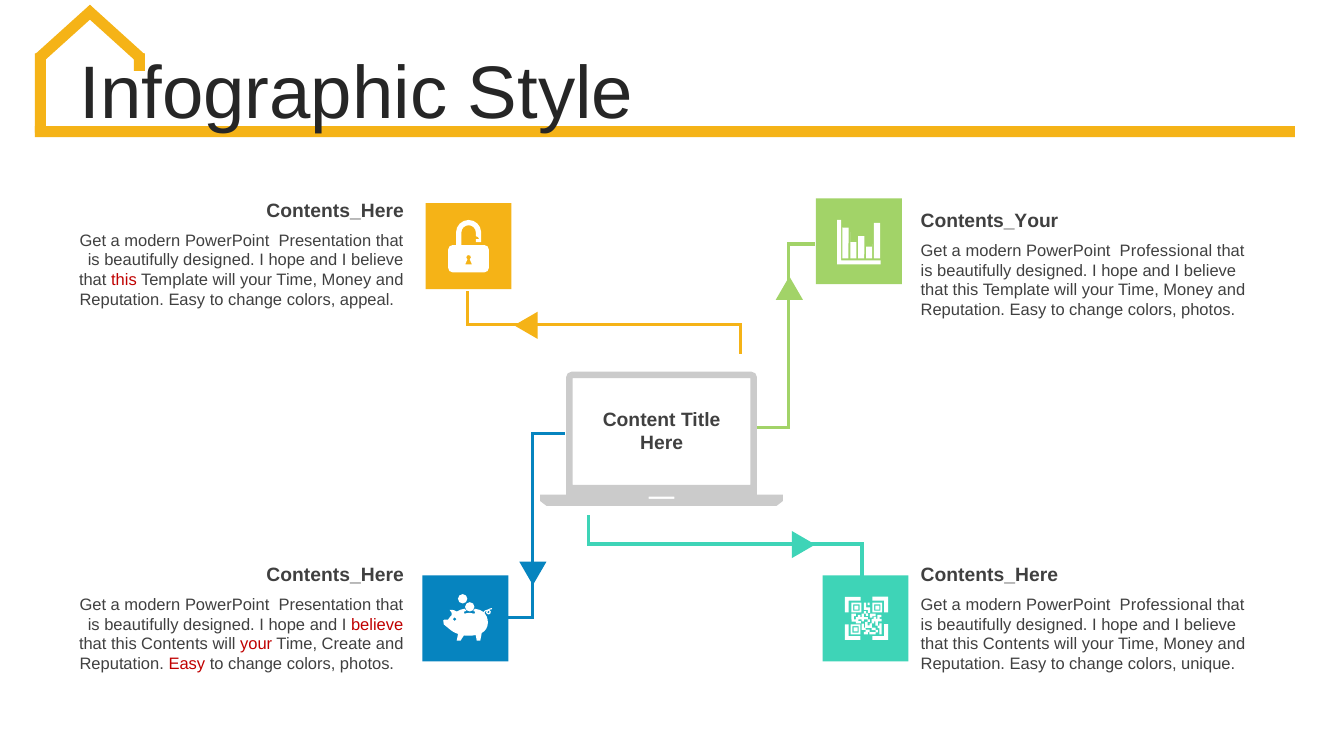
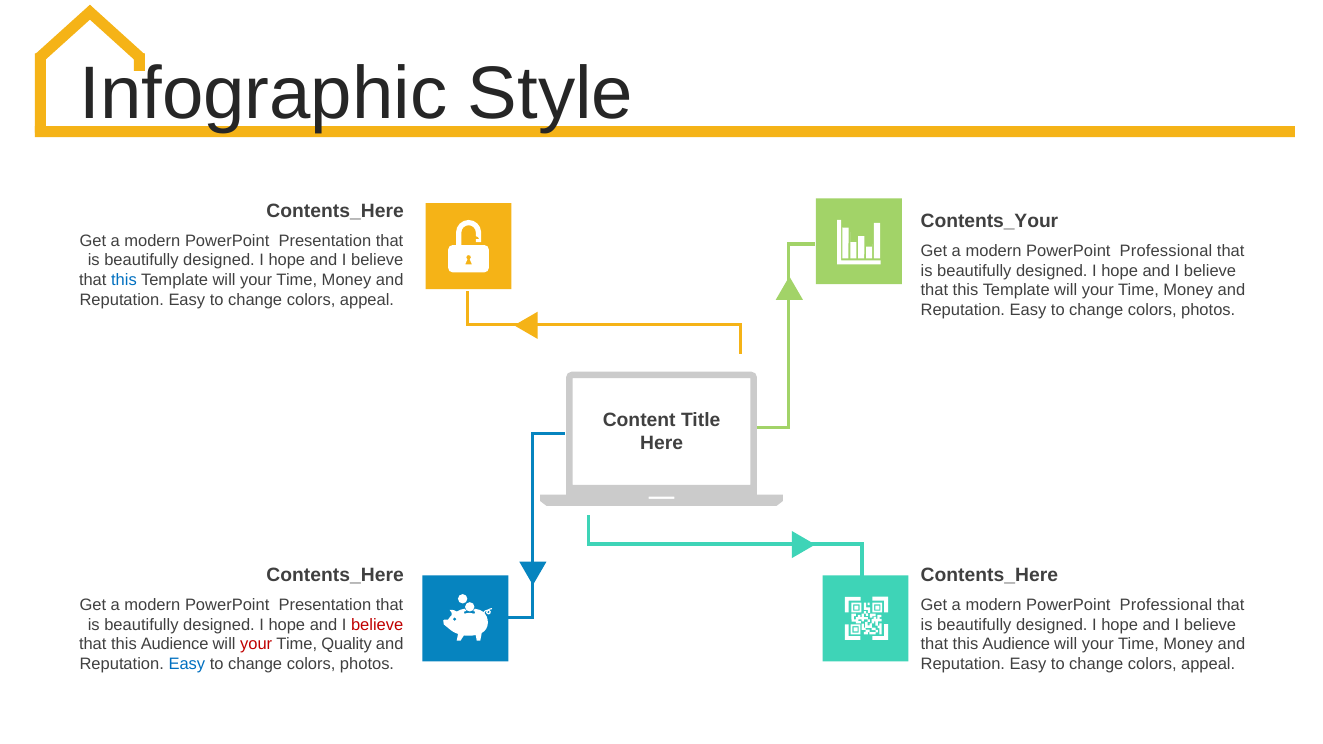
this at (124, 280) colour: red -> blue
Contents at (175, 645): Contents -> Audience
Create: Create -> Quality
Contents at (1016, 645): Contents -> Audience
Easy at (187, 665) colour: red -> blue
unique at (1208, 665): unique -> appeal
